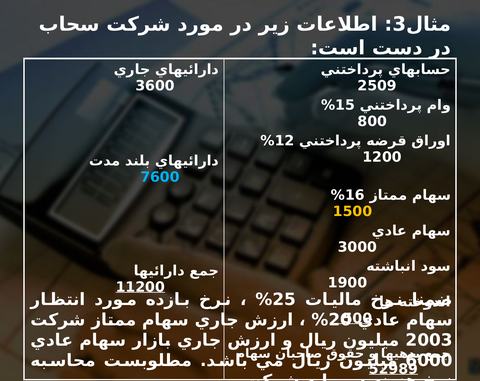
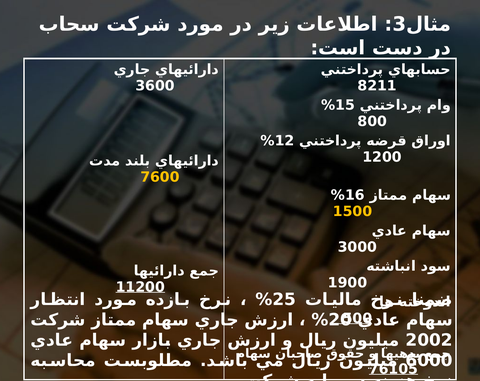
2509: 2509 -> 8211
7600 colour: light blue -> yellow
2003: 2003 -> 2002
52989: 52989 -> 76105
